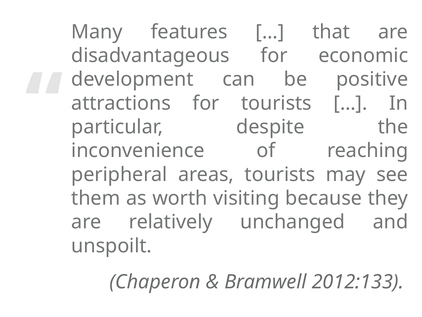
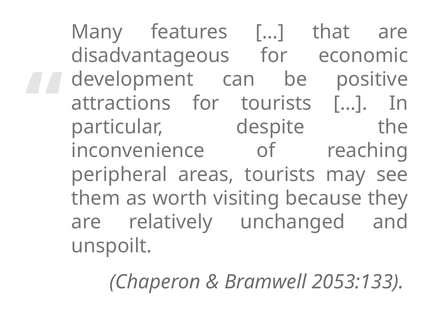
2012:133: 2012:133 -> 2053:133
